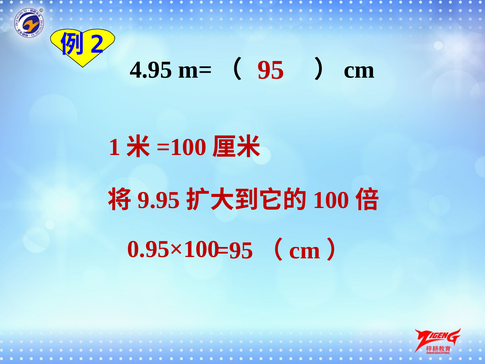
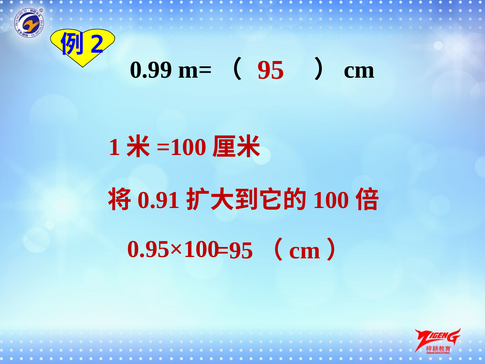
4.95: 4.95 -> 0.99
9.95: 9.95 -> 0.91
